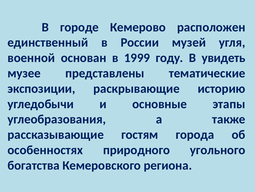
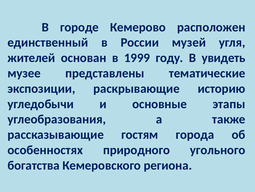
военной: военной -> жителей
